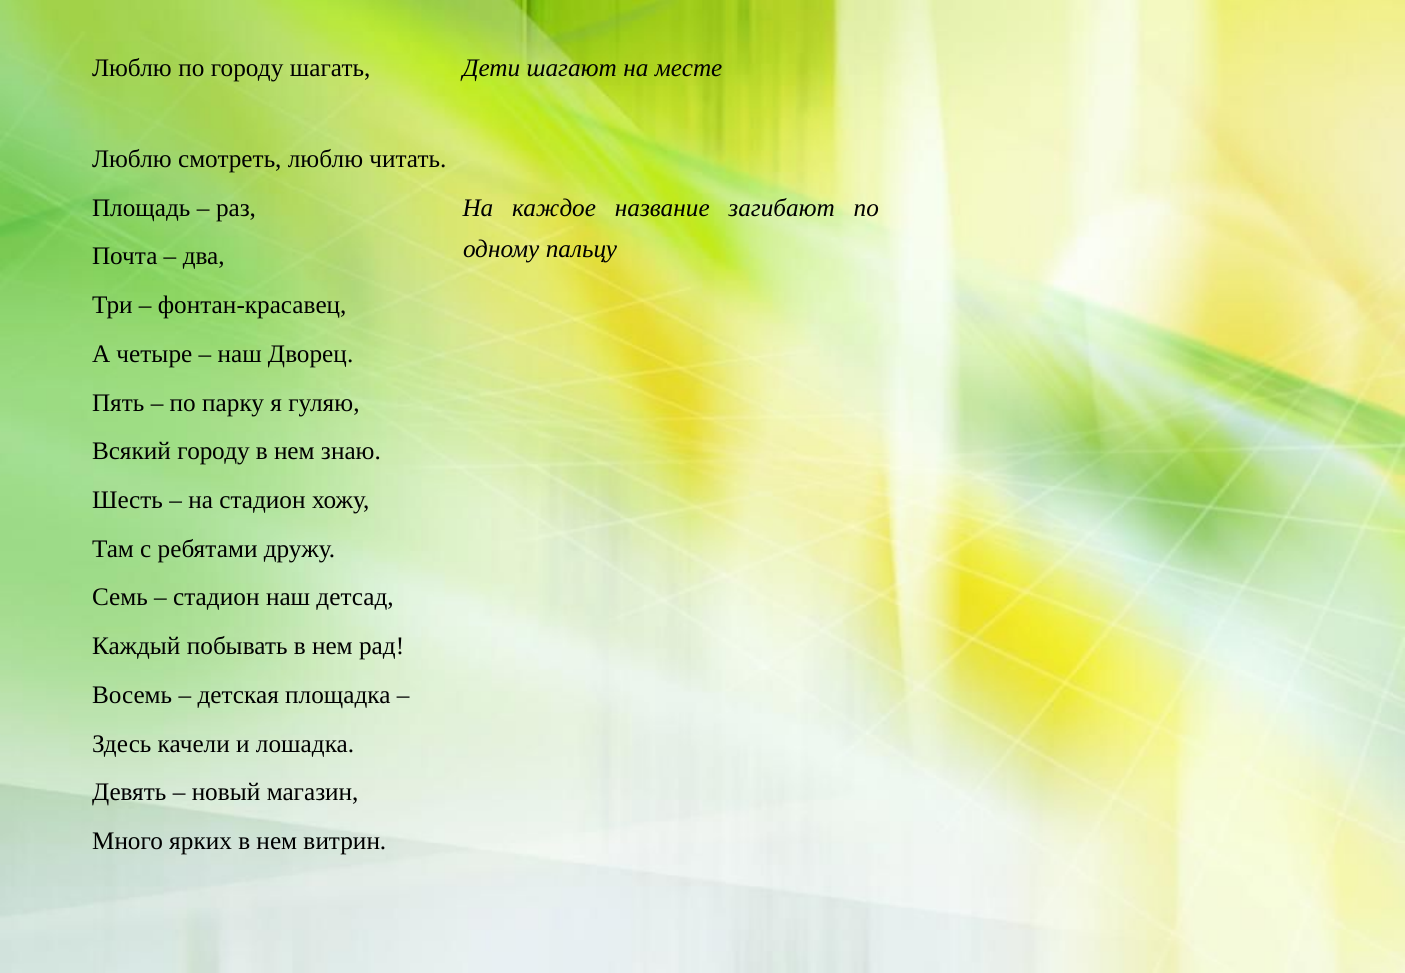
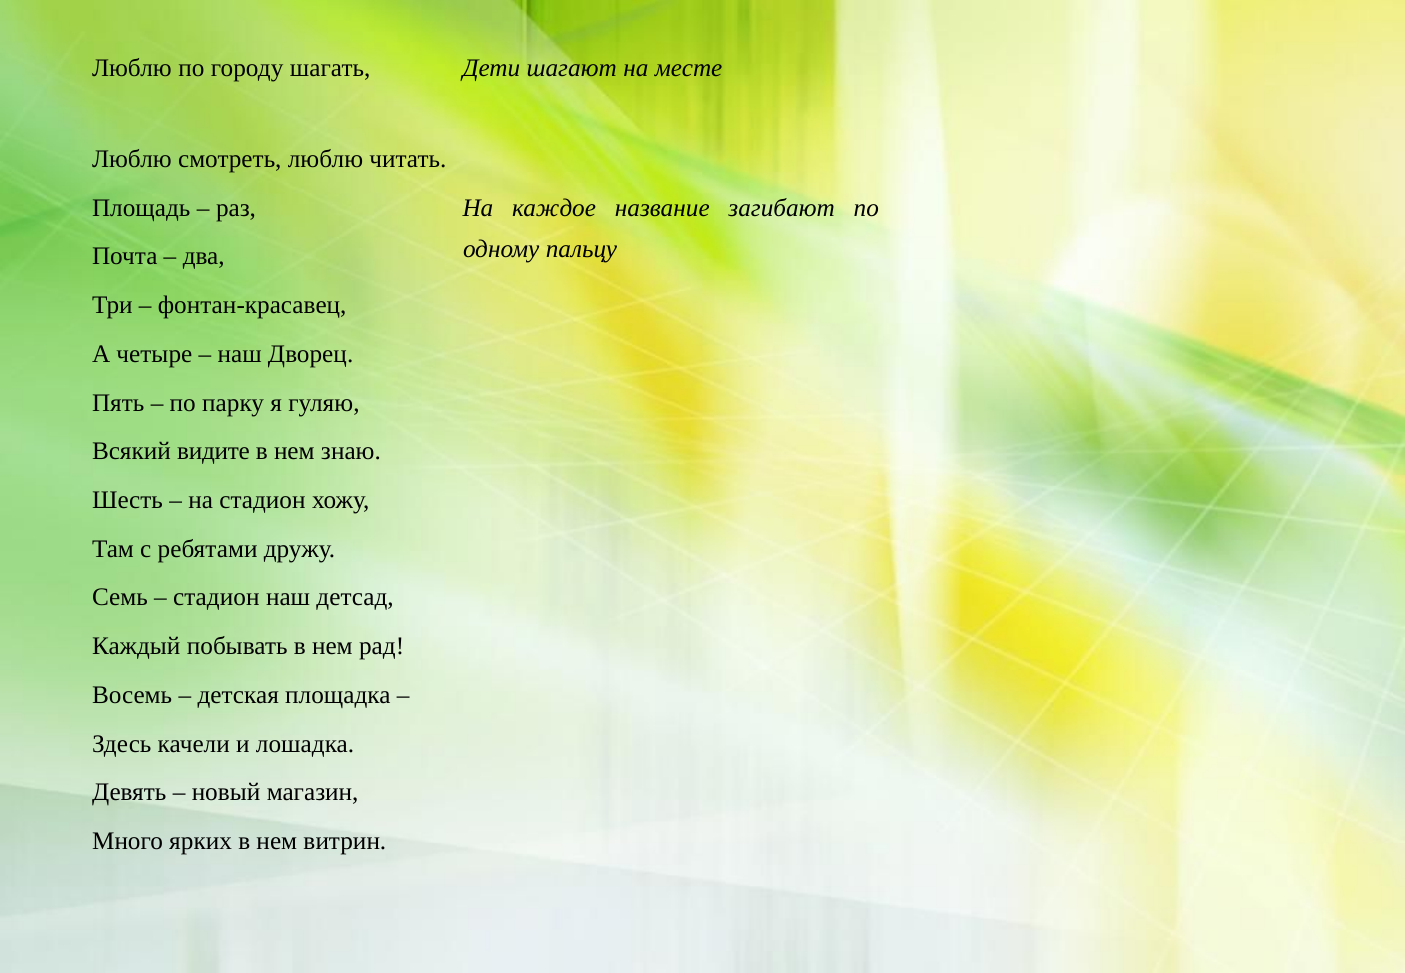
Всякий городу: городу -> видите
